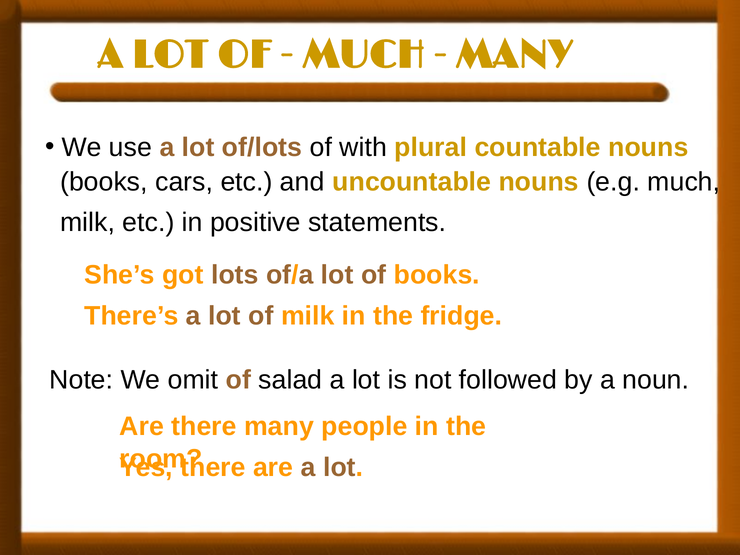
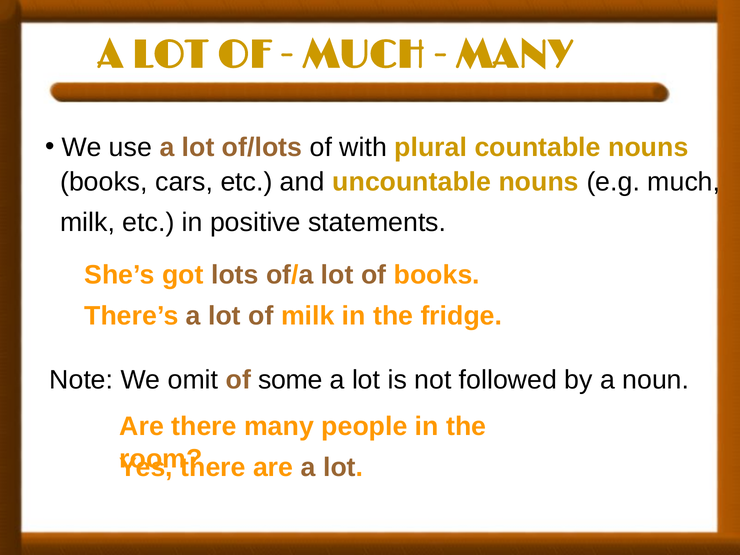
salad: salad -> some
